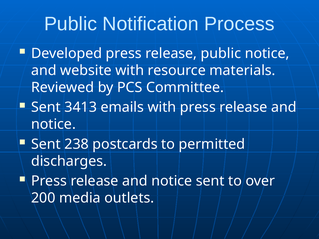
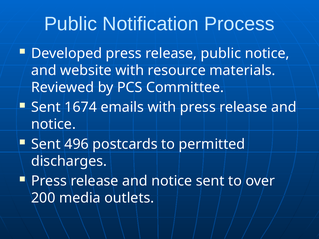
3413: 3413 -> 1674
238: 238 -> 496
